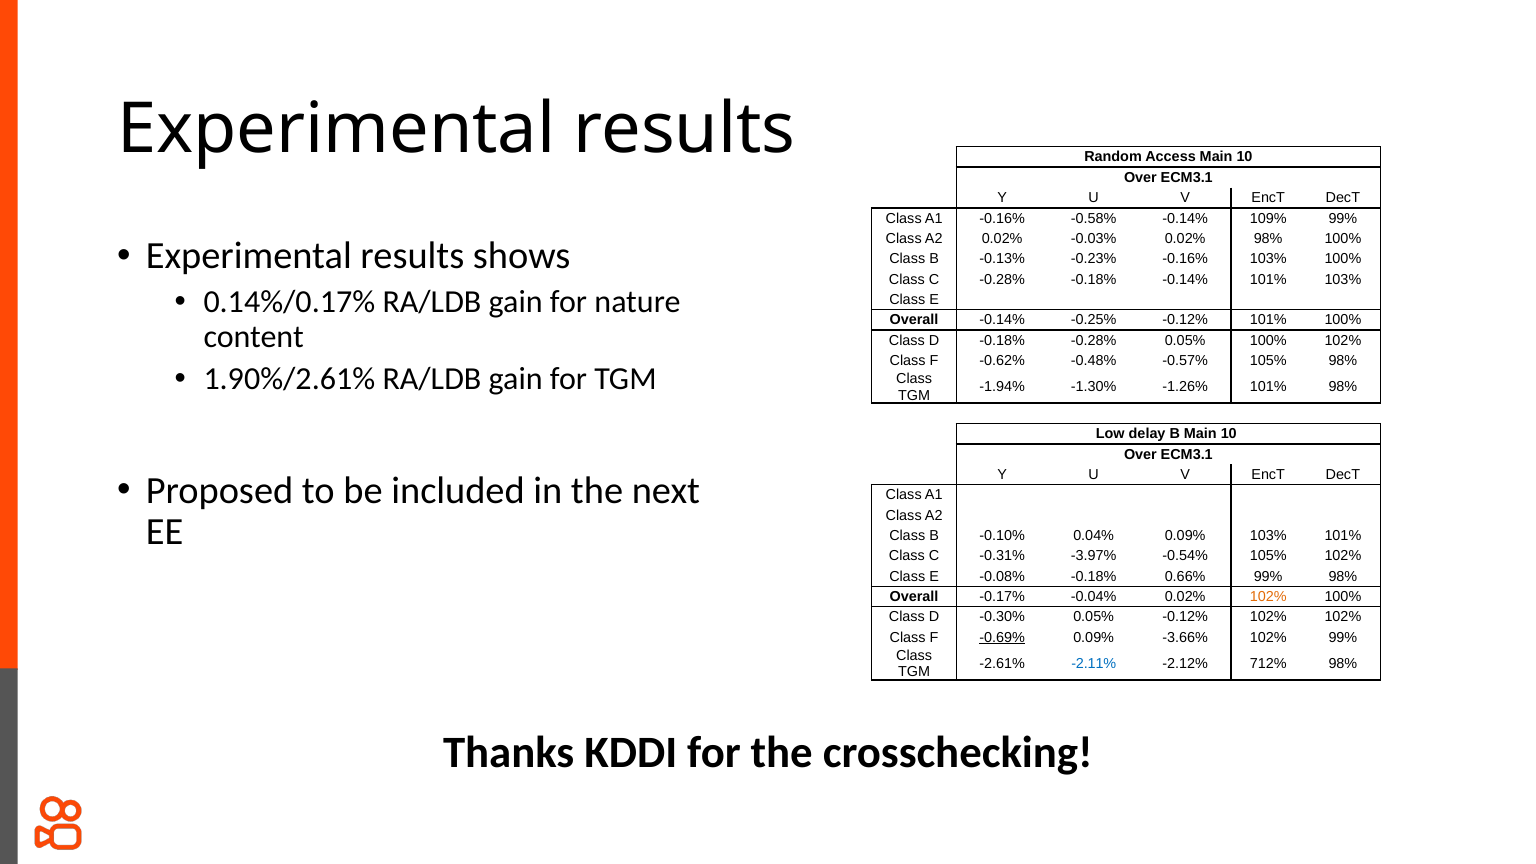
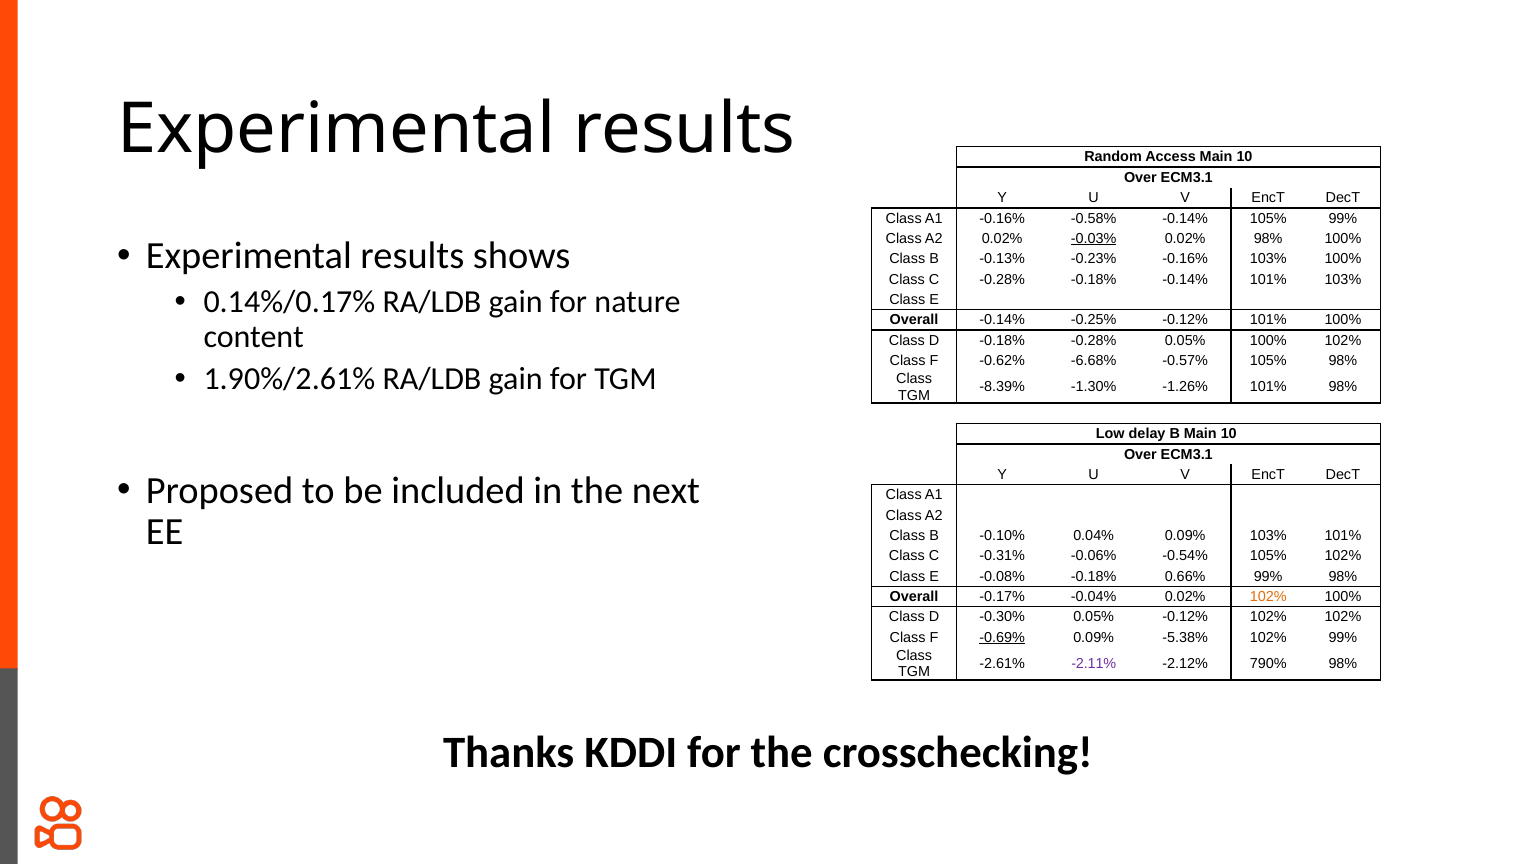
-0.14% 109%: 109% -> 105%
-0.03% underline: none -> present
-0.48%: -0.48% -> -6.68%
-1.94%: -1.94% -> -8.39%
-3.97%: -3.97% -> -0.06%
-3.66%: -3.66% -> -5.38%
-2.11% colour: blue -> purple
712%: 712% -> 790%
